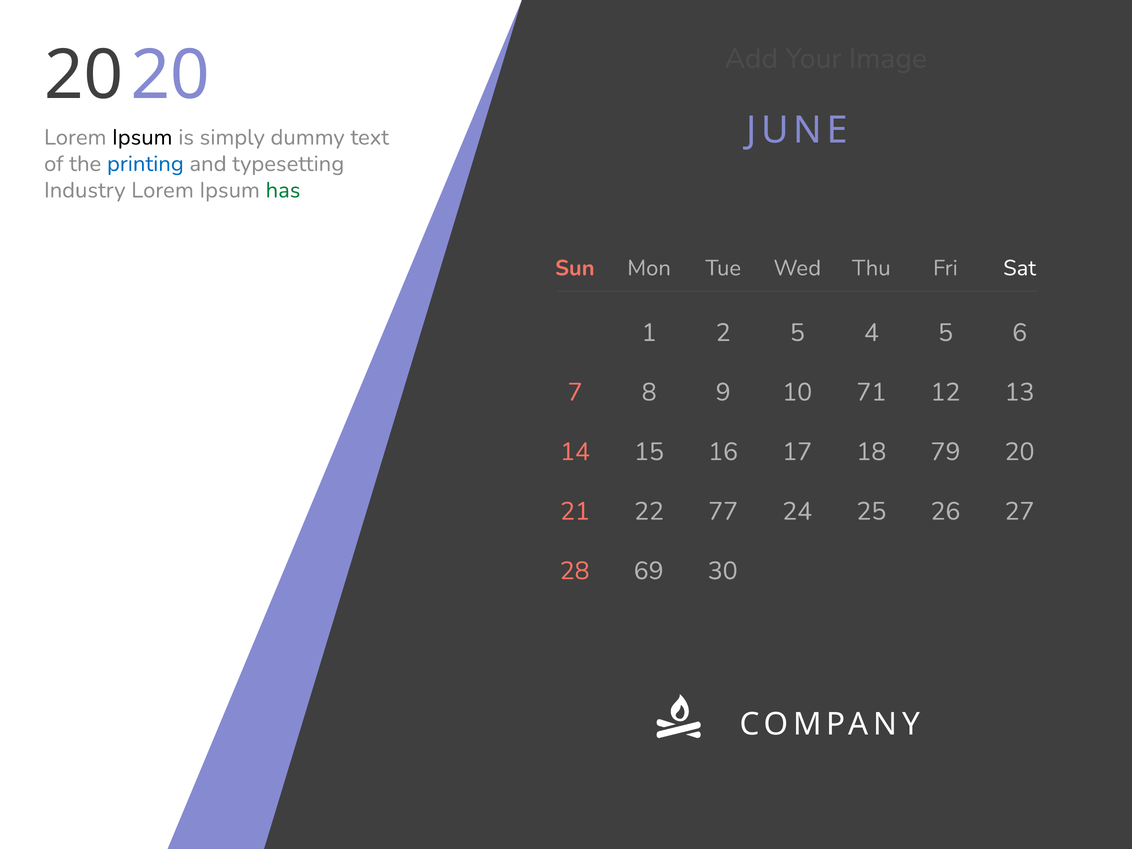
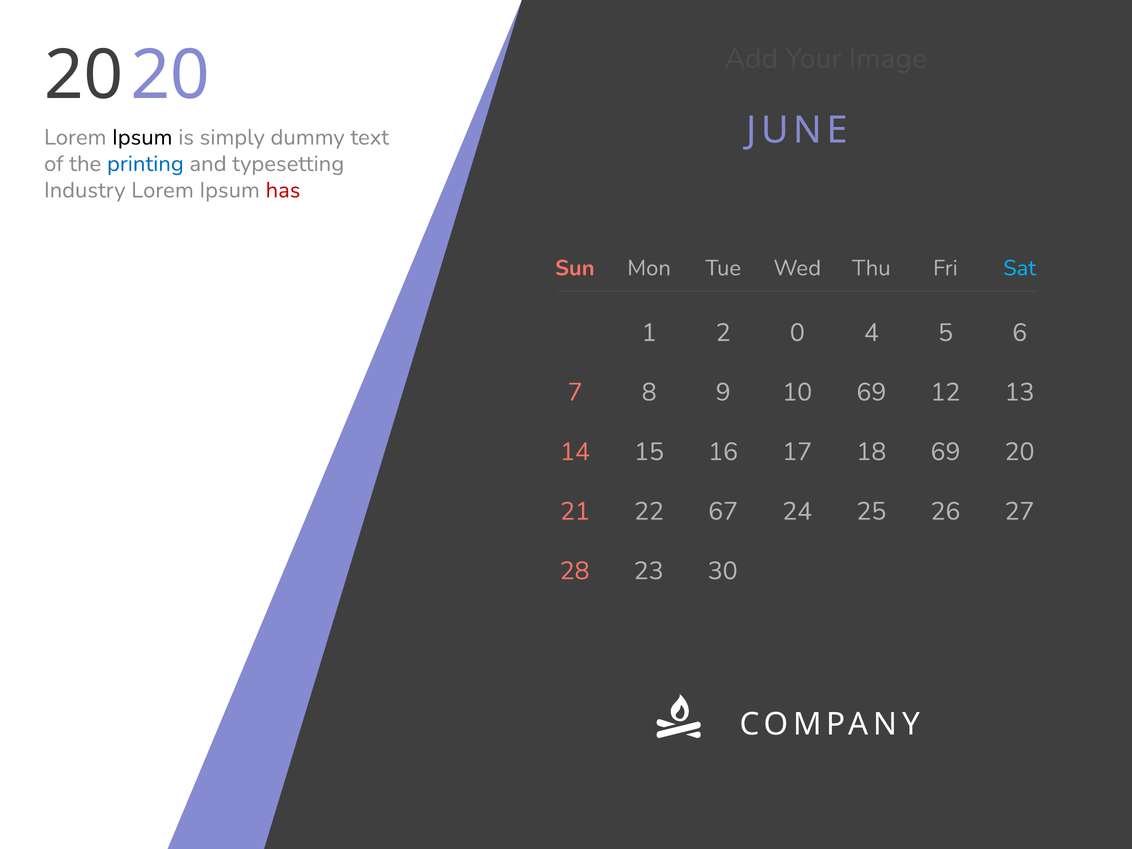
has colour: green -> red
Sat colour: white -> light blue
2 5: 5 -> 0
10 71: 71 -> 69
18 79: 79 -> 69
77: 77 -> 67
69: 69 -> 23
